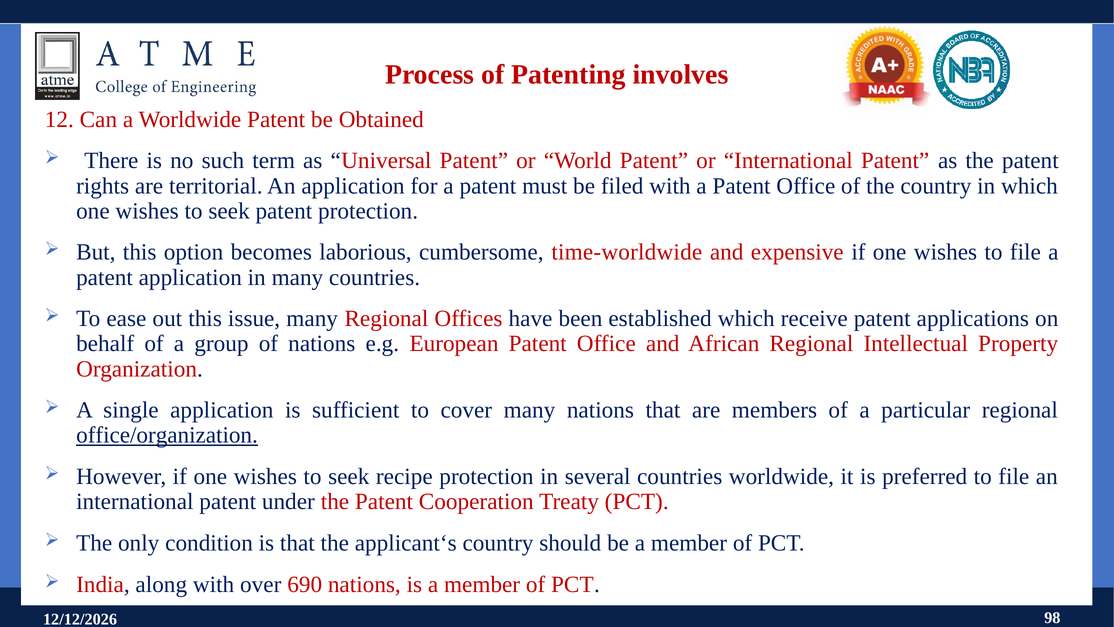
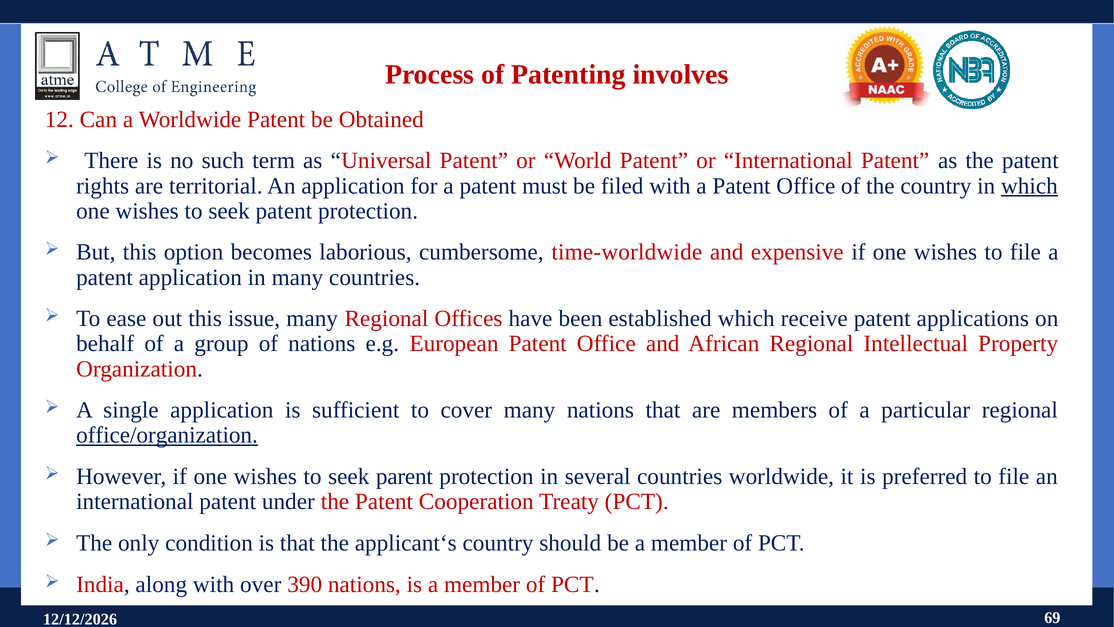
which at (1029, 186) underline: none -> present
recipe: recipe -> parent
690: 690 -> 390
98: 98 -> 69
